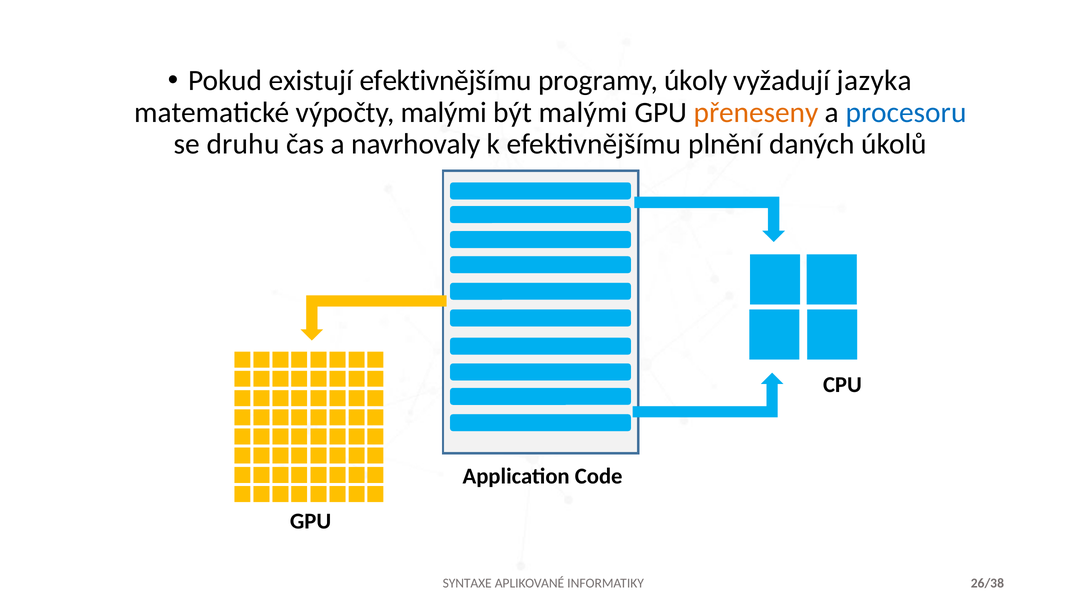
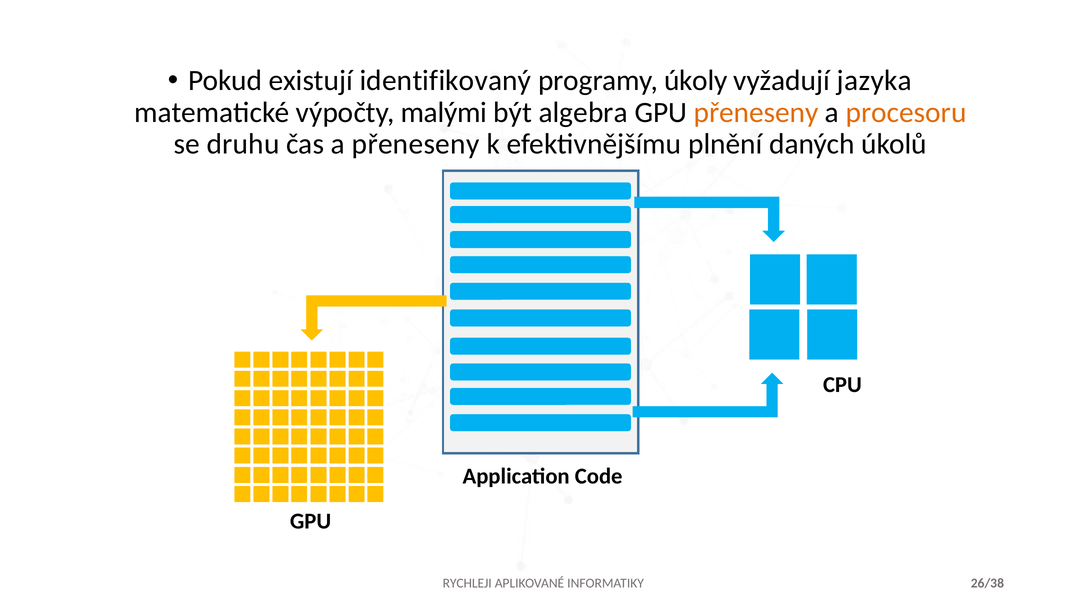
existují efektivnějšímu: efektivnějšímu -> identifikovaný
být malými: malými -> algebra
procesoru colour: blue -> orange
a navrhovaly: navrhovaly -> přeneseny
SYNTAXE: SYNTAXE -> RYCHLEJI
